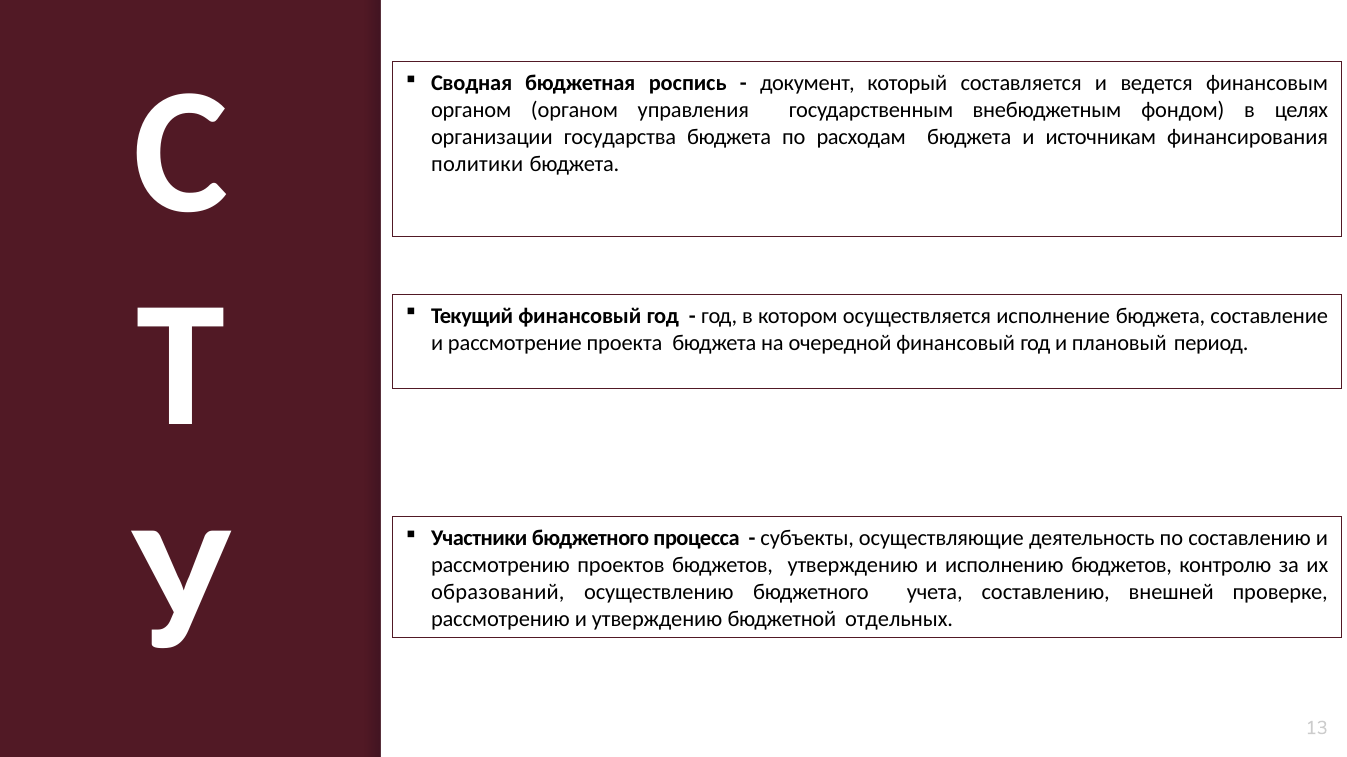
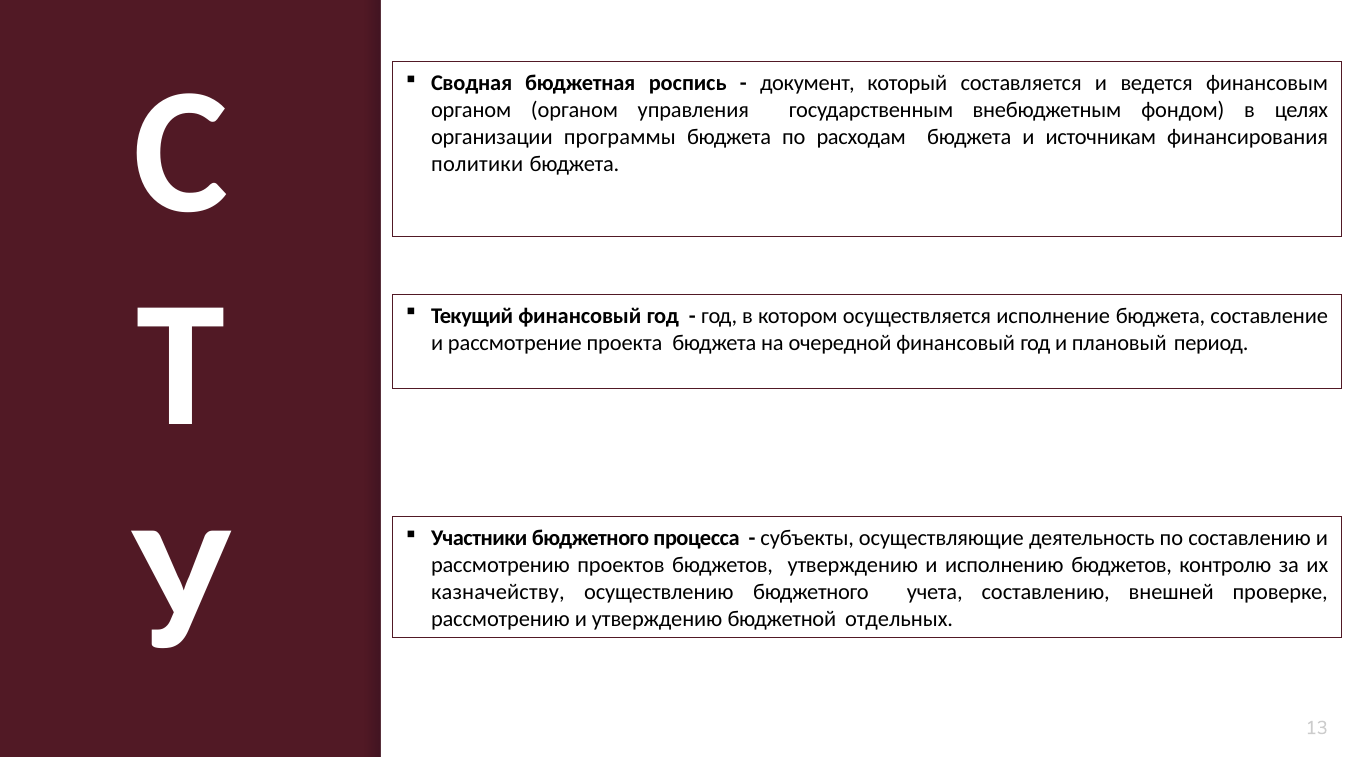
государства: государства -> программы
образований: образований -> казначейству
